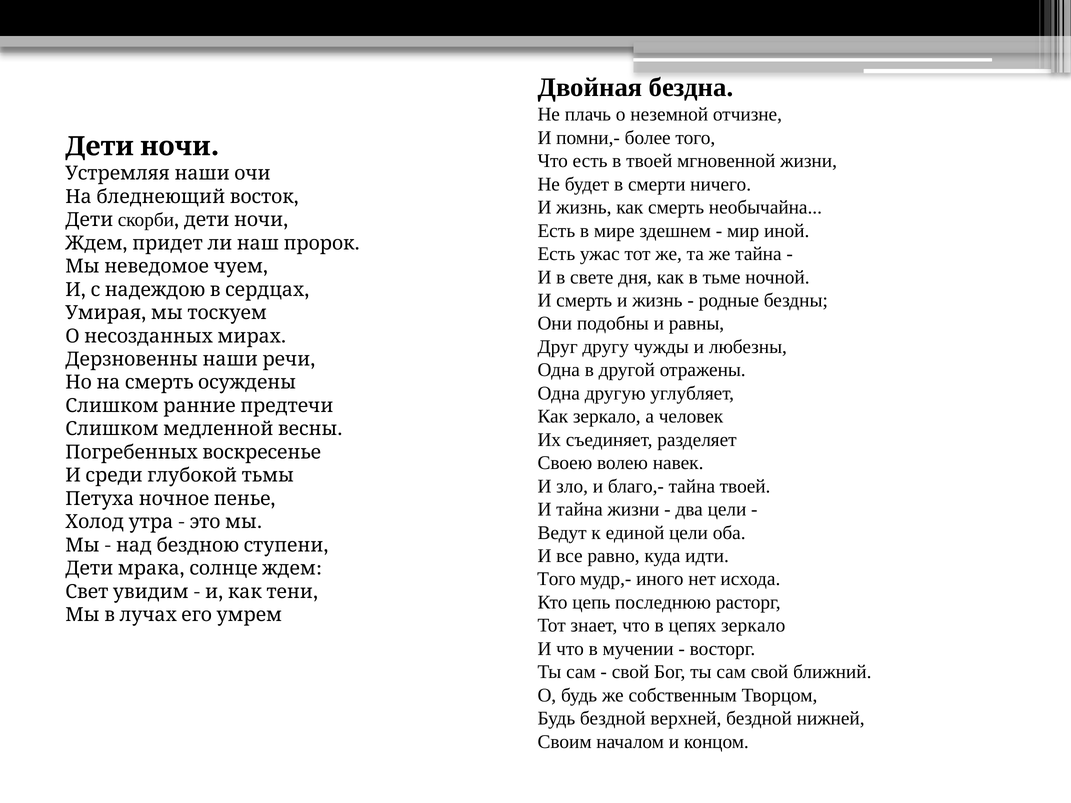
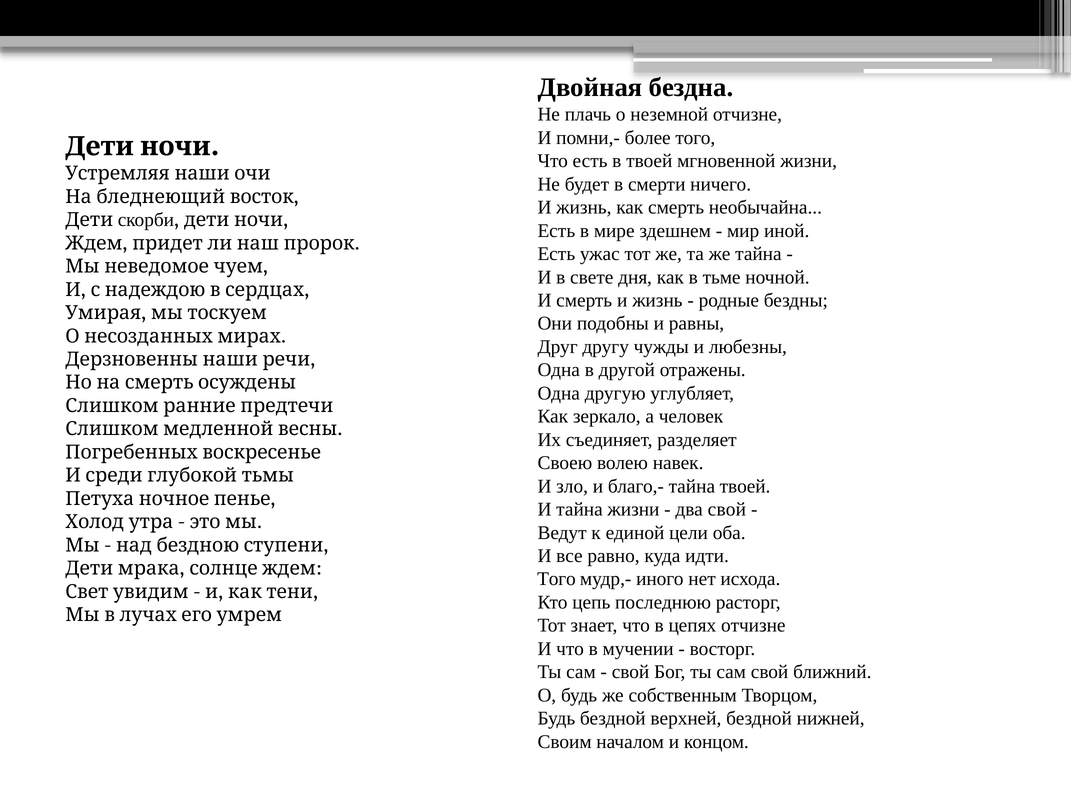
два цели: цели -> свой
цепях зеркало: зеркало -> отчизне
